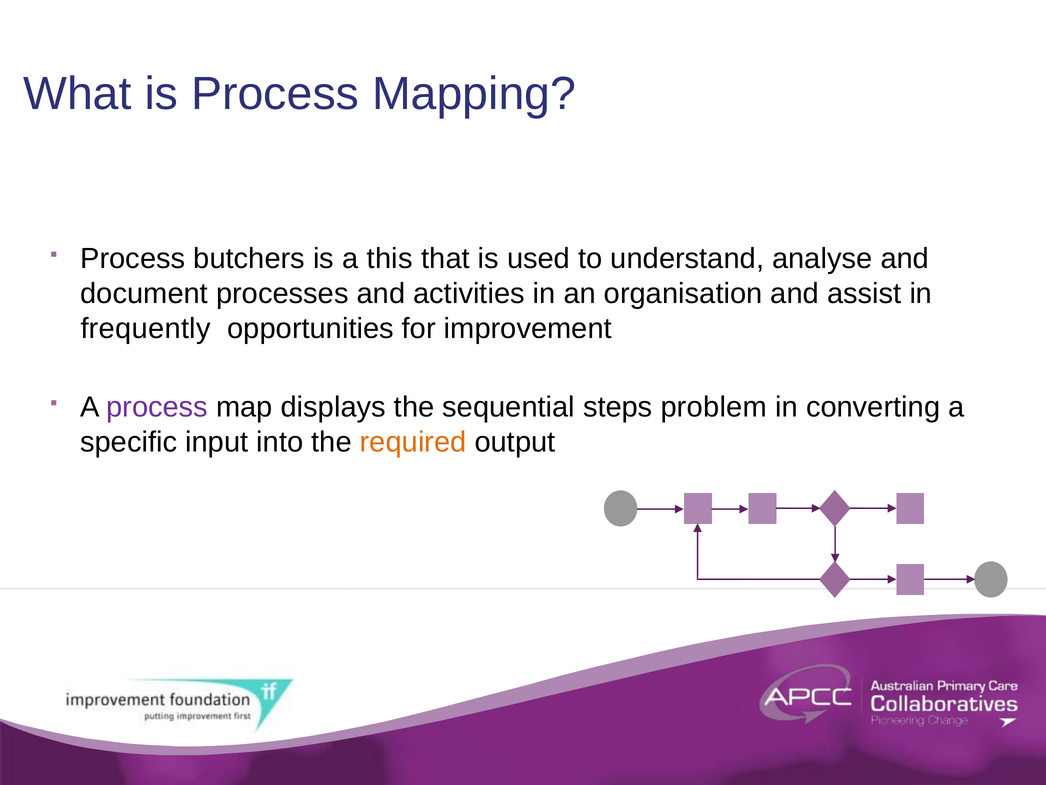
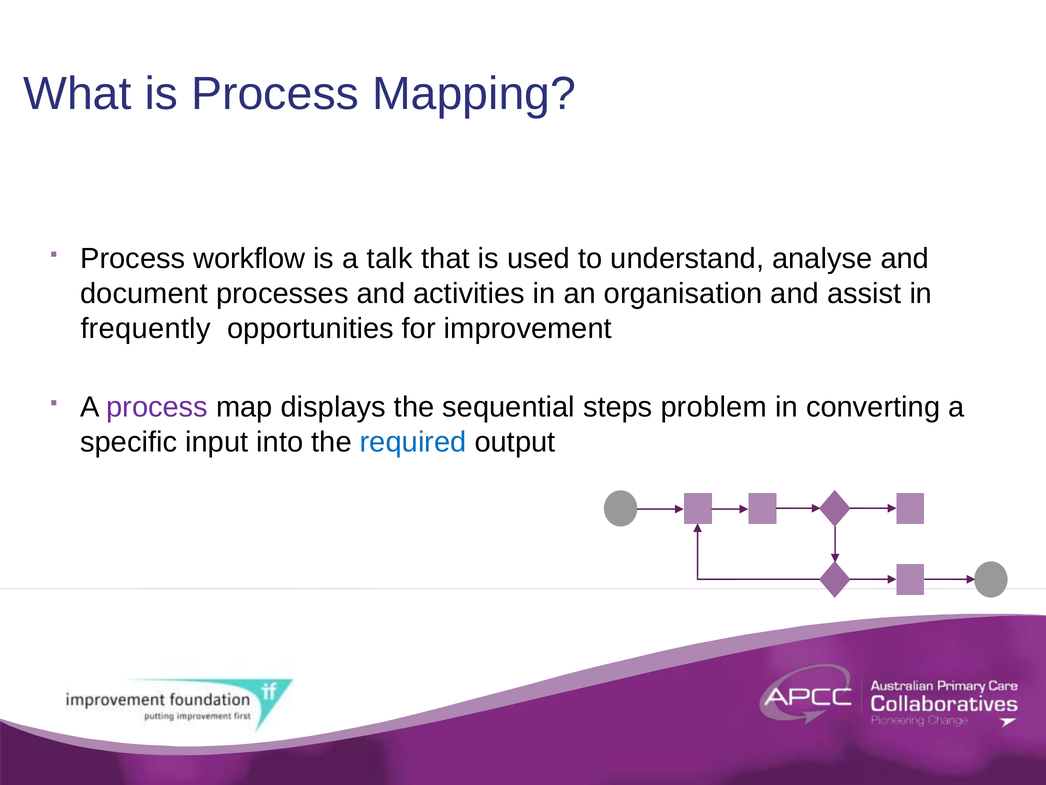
butchers: butchers -> workflow
this: this -> talk
required colour: orange -> blue
